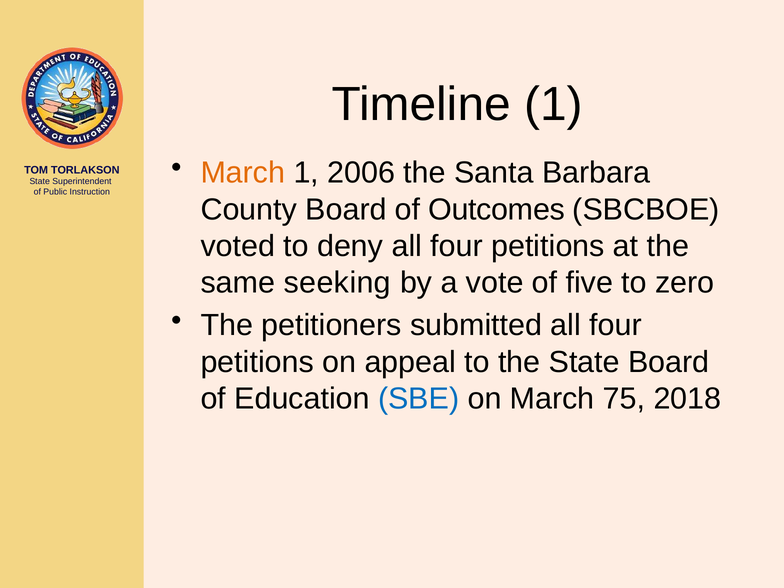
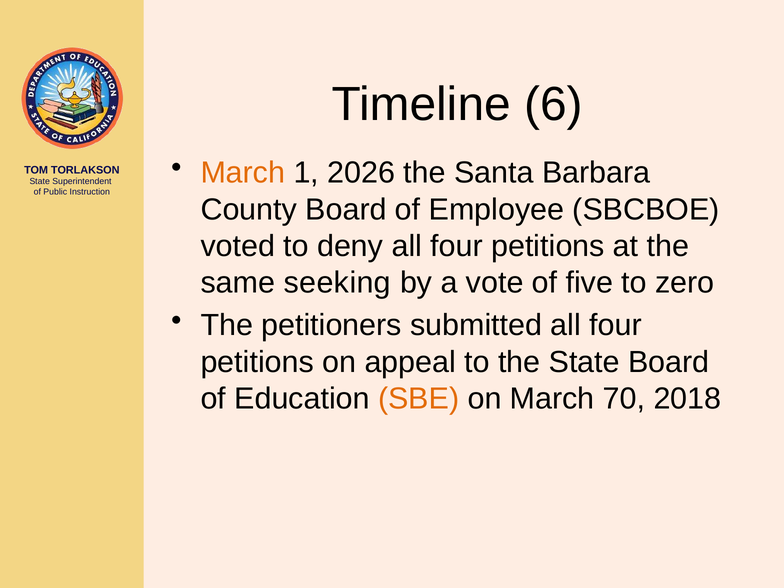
Timeline 1: 1 -> 6
2006: 2006 -> 2026
Outcomes: Outcomes -> Employee
SBE colour: blue -> orange
75: 75 -> 70
